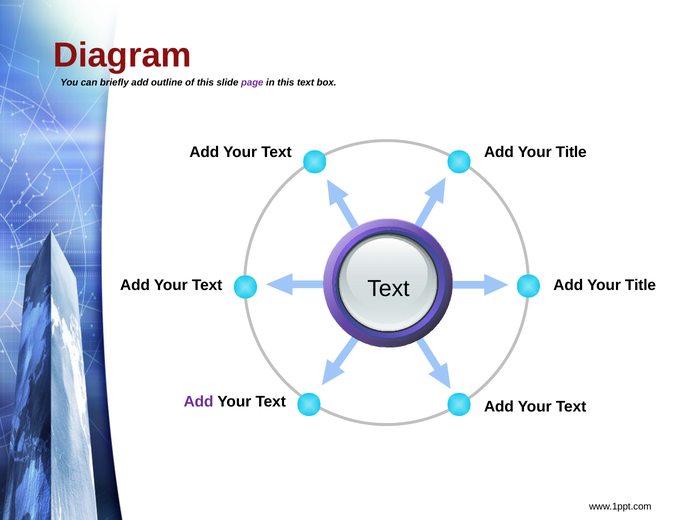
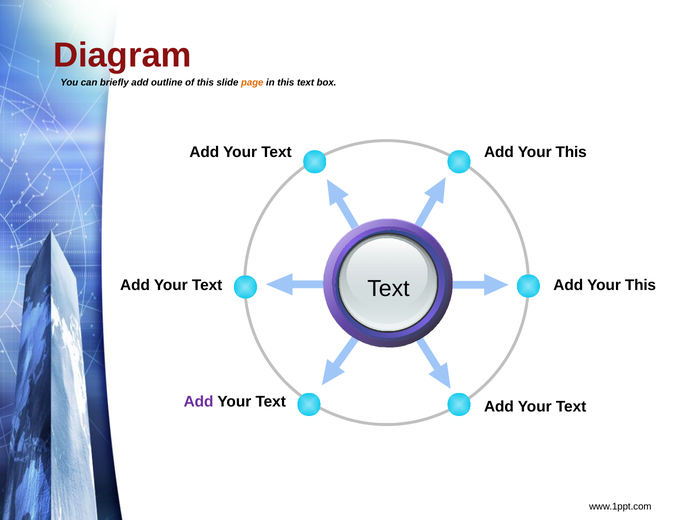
page colour: purple -> orange
Title at (571, 152): Title -> This
Title at (640, 285): Title -> This
